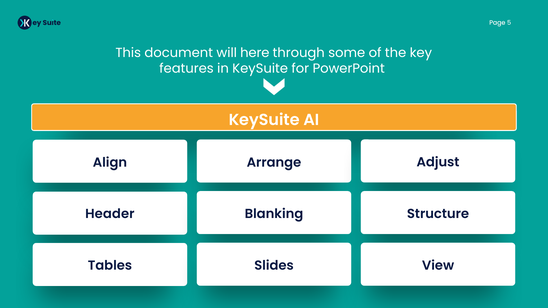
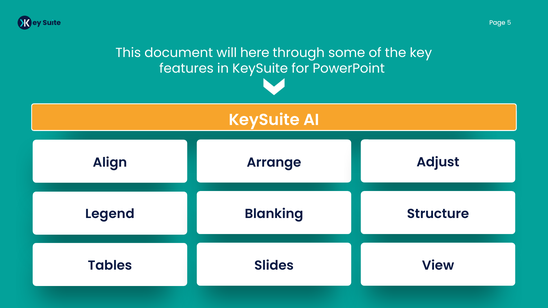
Header: Header -> Legend
